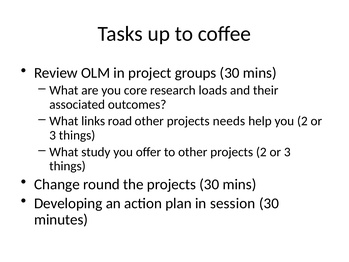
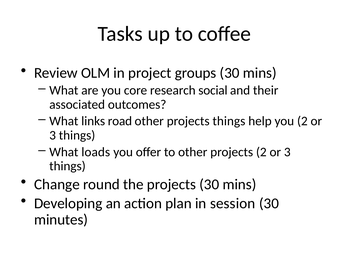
loads: loads -> social
projects needs: needs -> things
study: study -> loads
